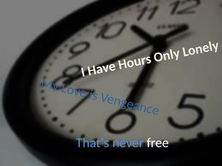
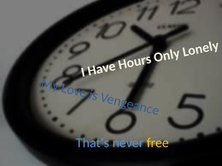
free colour: white -> yellow
